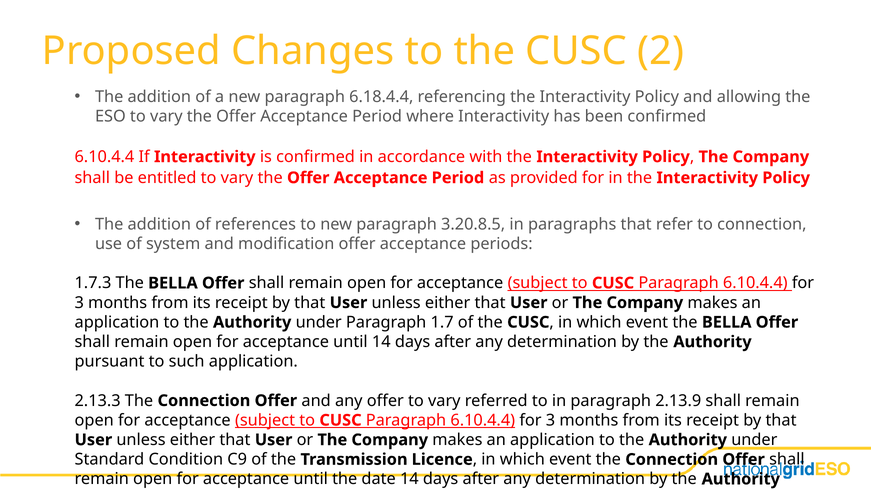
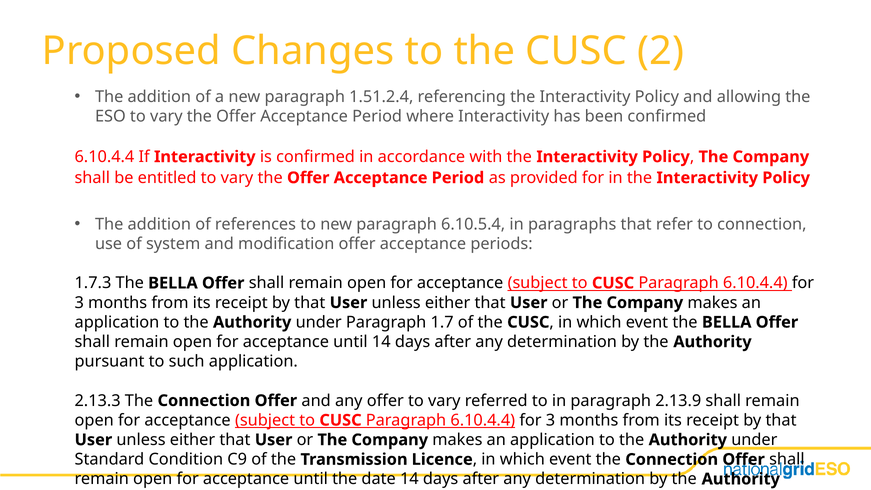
6.18.4.4: 6.18.4.4 -> 1.51.2.4
3.20.8.5: 3.20.8.5 -> 6.10.5.4
